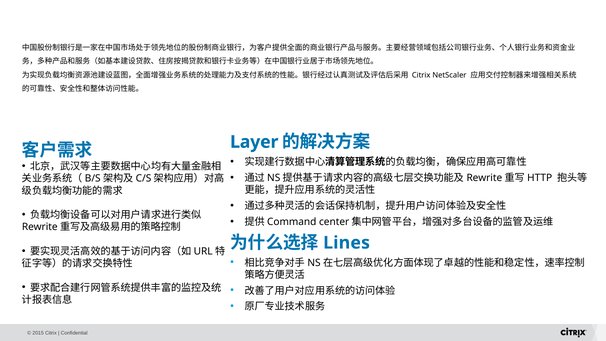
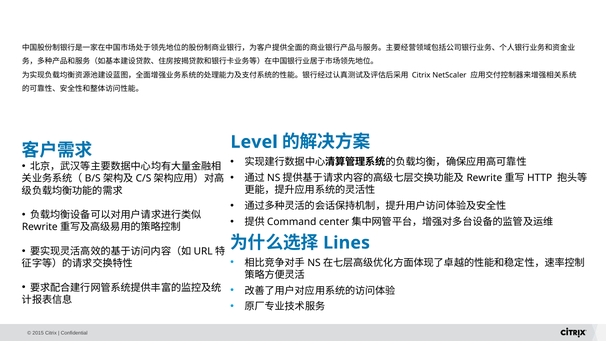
Layer: Layer -> Level
